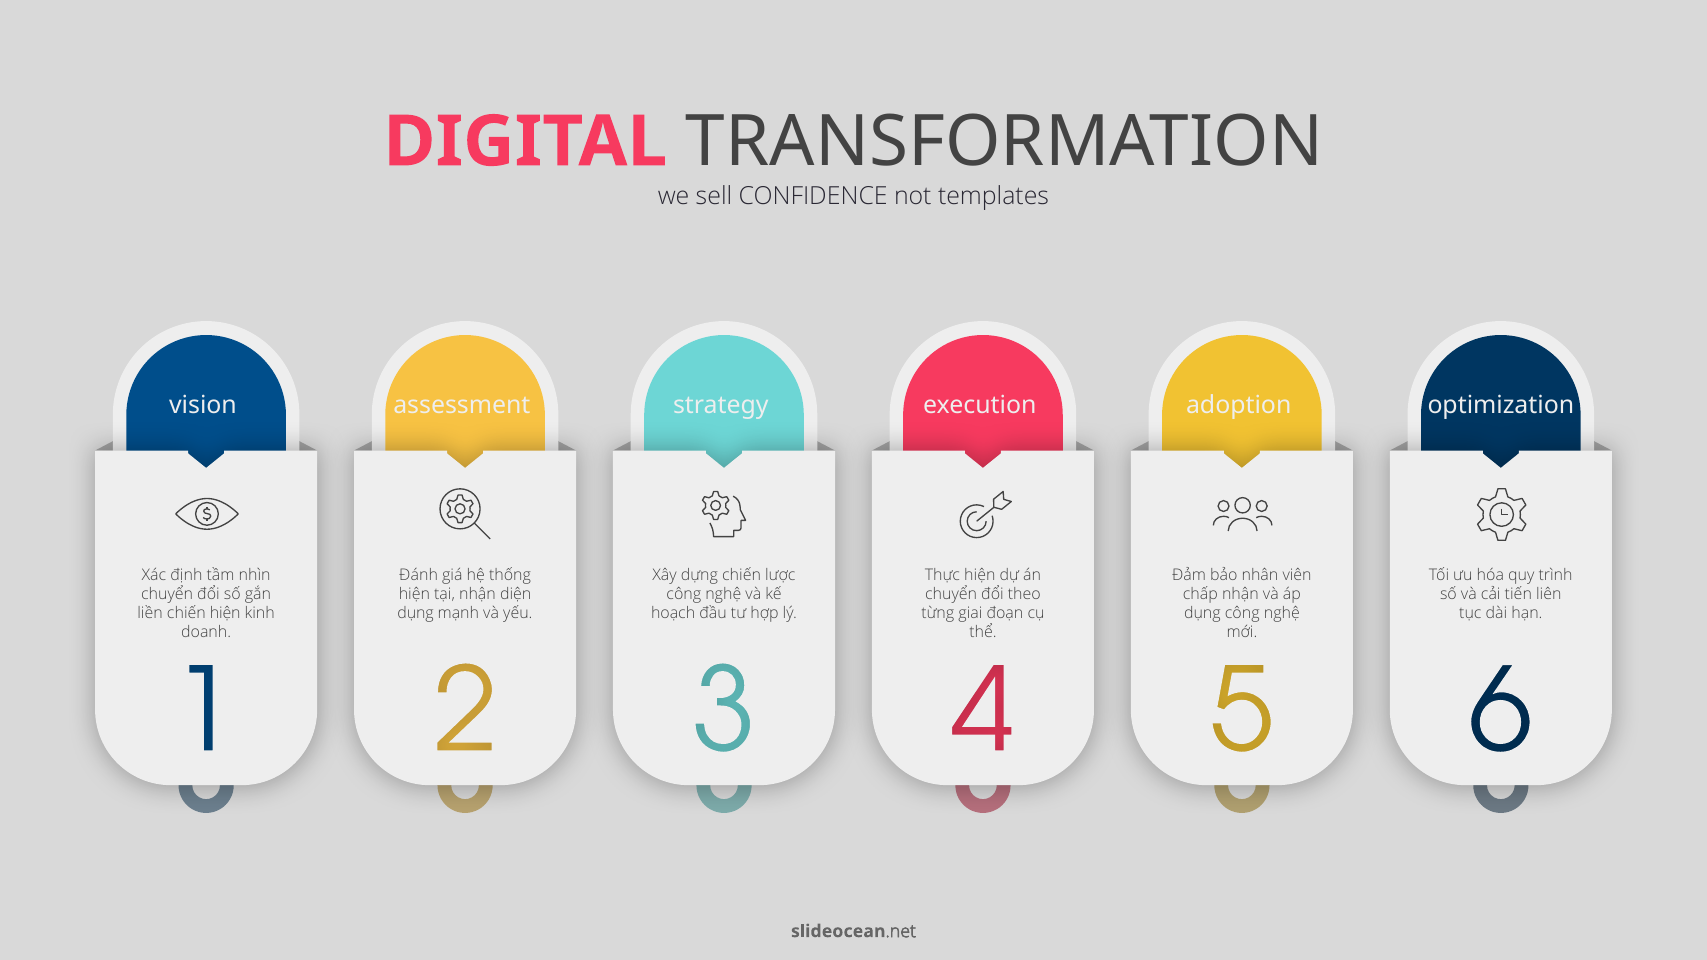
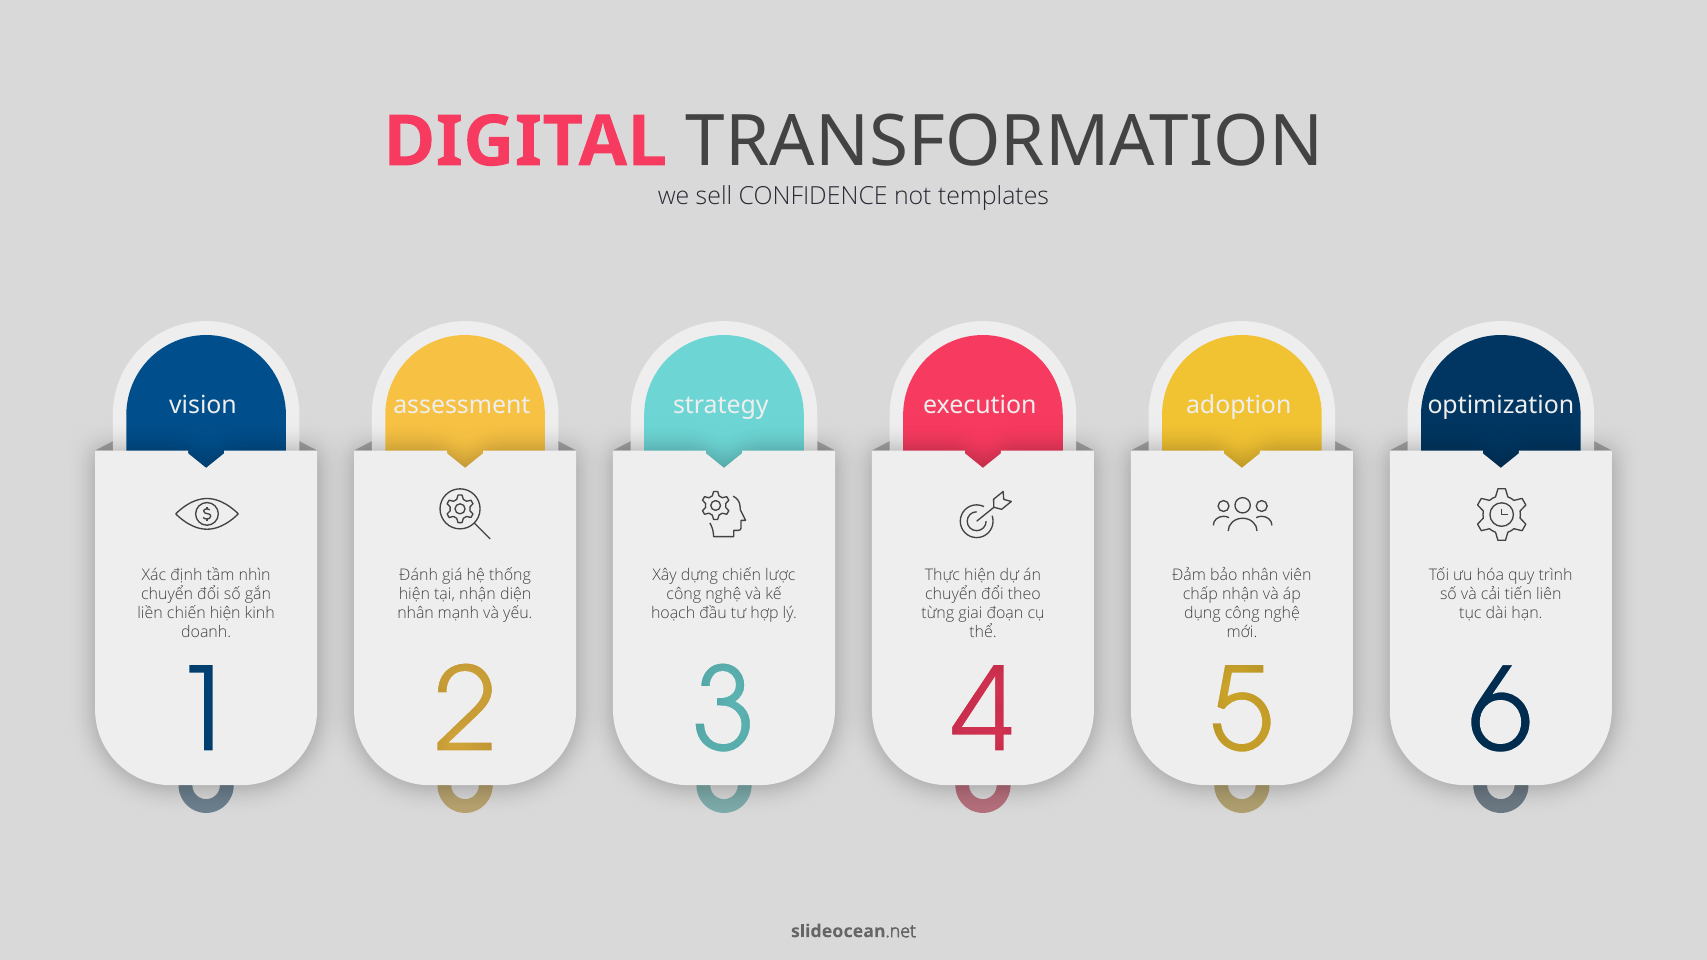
dụng at (416, 613): dụng -> nhân
